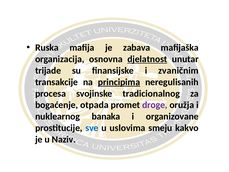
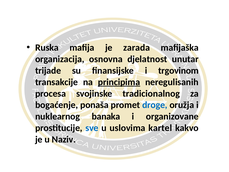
zabava: zabava -> zarada
djelatnost underline: present -> none
zvaničnim: zvaničnim -> trgovinom
otpada: otpada -> ponaša
droge colour: purple -> blue
smeju: smeju -> kartel
